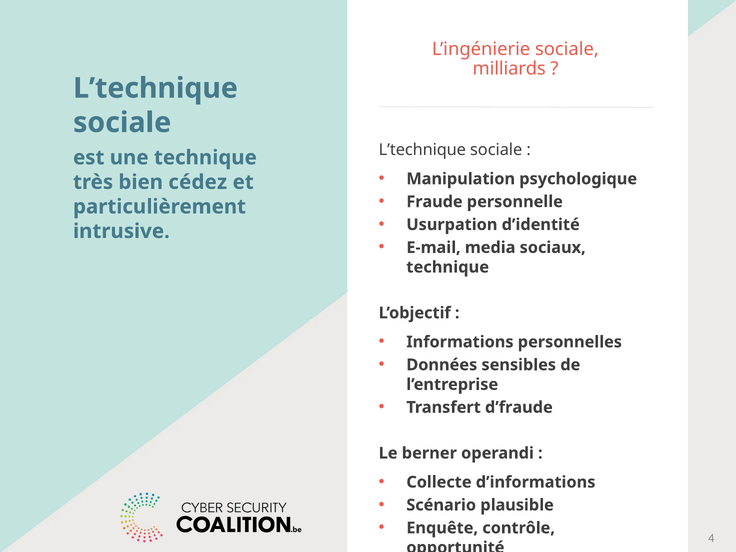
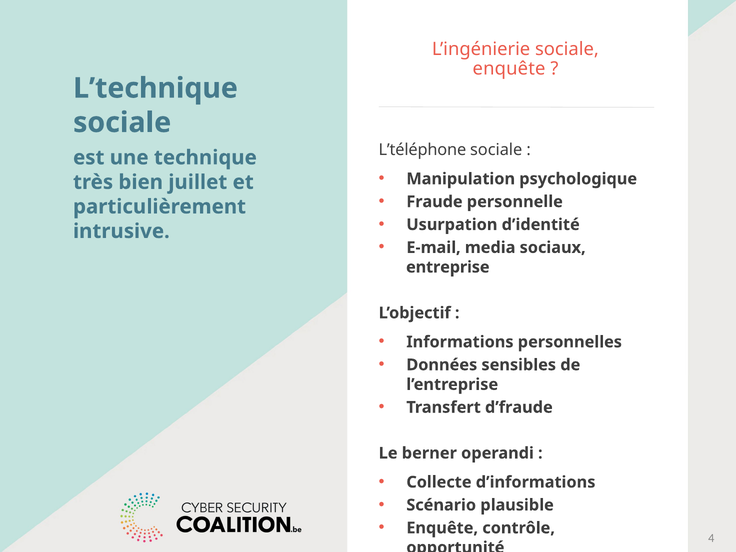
milliards at (509, 69): milliards -> enquête
L’technique at (422, 150): L’technique -> L’téléphone
cédez: cédez -> juillet
technique at (448, 267): technique -> entreprise
